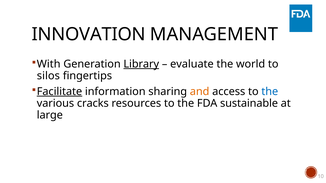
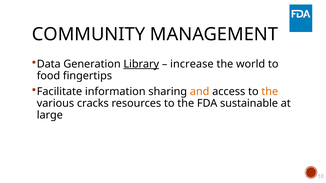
INNOVATION: INNOVATION -> COMMUNITY
With: With -> Data
evaluate: evaluate -> increase
silos: silos -> food
Facilitate underline: present -> none
the at (270, 92) colour: blue -> orange
